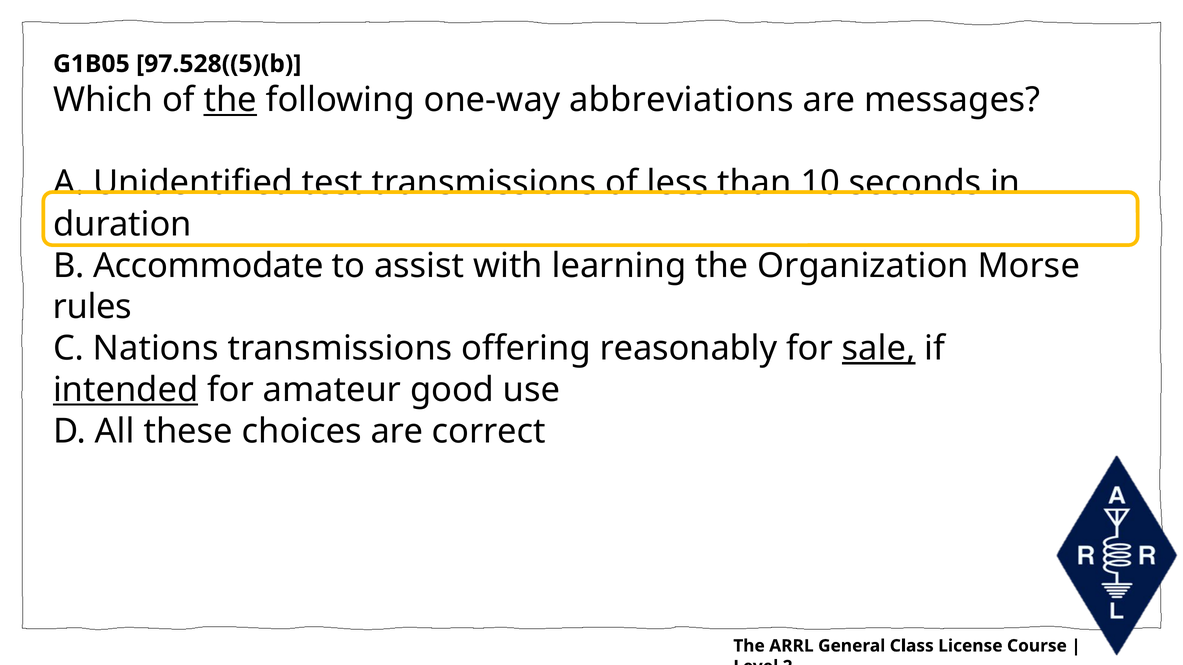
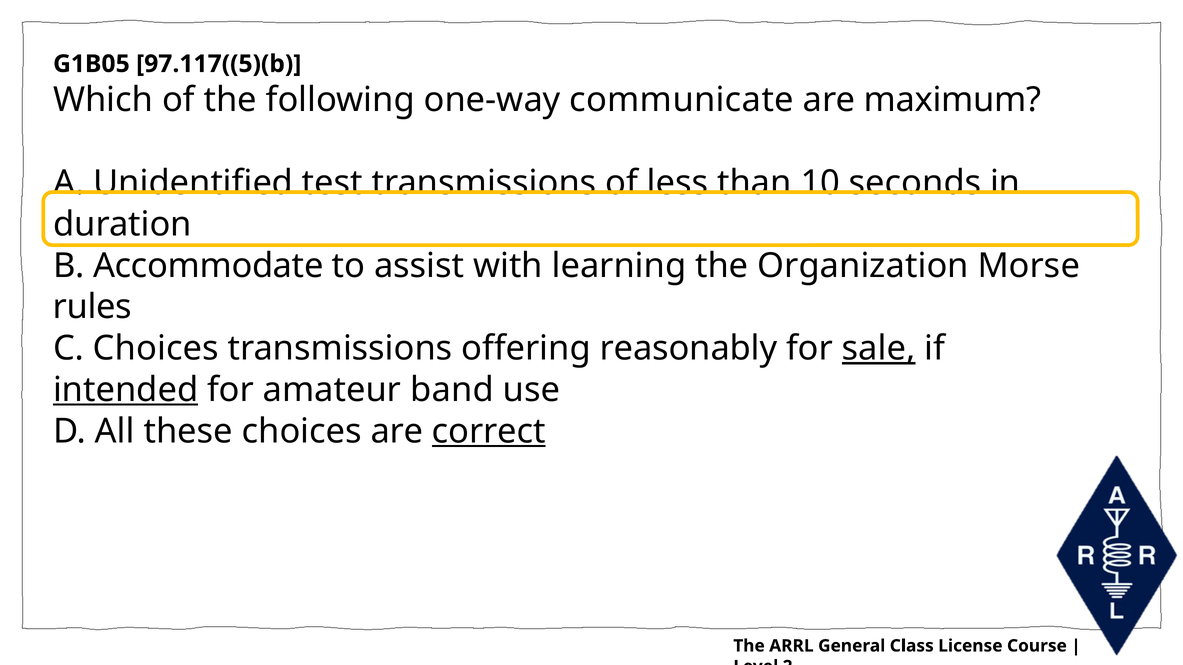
97.528((5)(b: 97.528((5)(b -> 97.117((5)(b
the at (230, 100) underline: present -> none
abbreviations: abbreviations -> communicate
messages: messages -> maximum
C Nations: Nations -> Choices
good: good -> band
correct underline: none -> present
